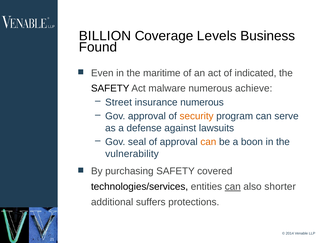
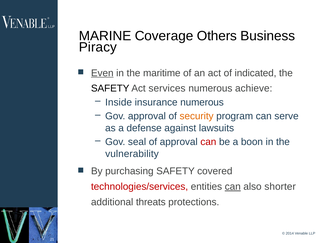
BILLION: BILLION -> MARINE
Levels: Levels -> Others
Found: Found -> Piracy
Even underline: none -> present
malware: malware -> services
Street: Street -> Inside
can at (208, 142) colour: orange -> red
technologies/services colour: black -> red
suffers: suffers -> threats
